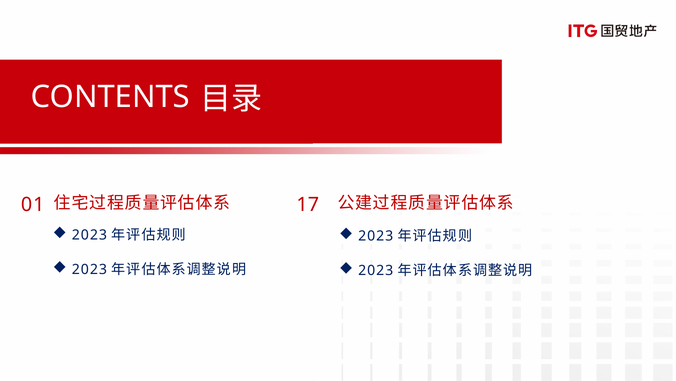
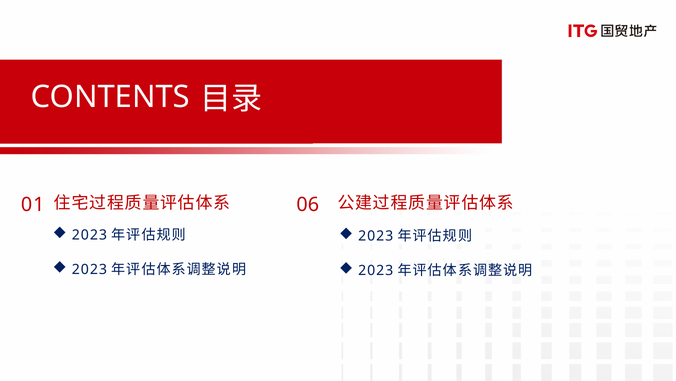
17: 17 -> 06
